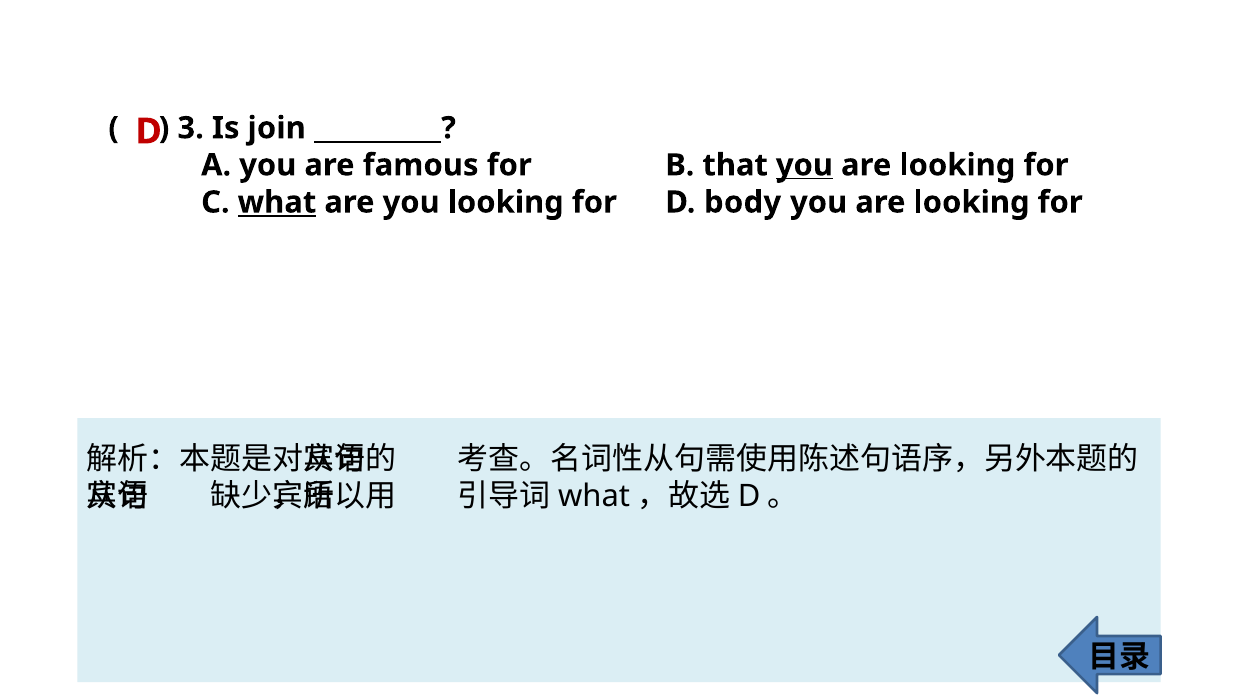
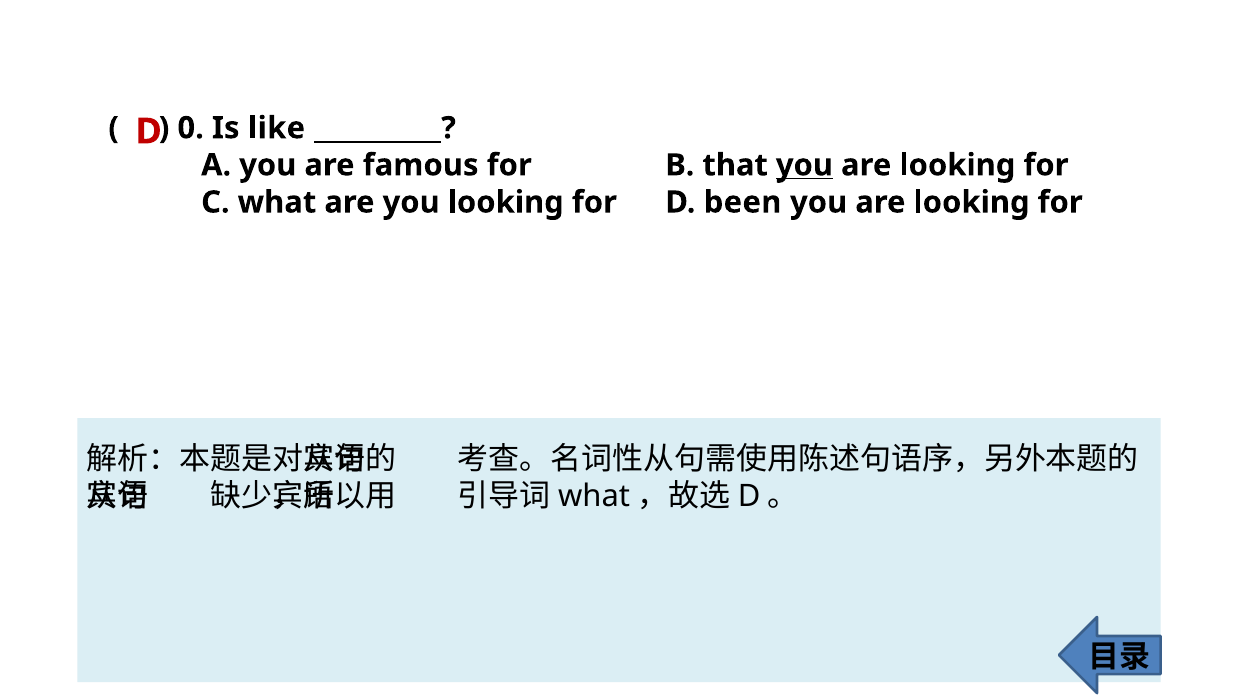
3: 3 -> 0
join: join -> like
what at (277, 202) underline: present -> none
body: body -> been
